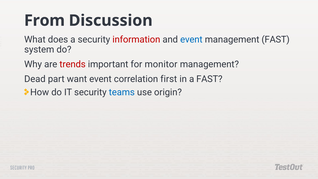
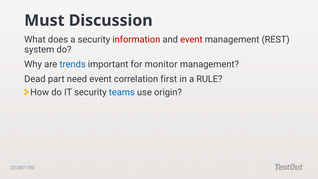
From: From -> Must
event at (191, 40) colour: blue -> red
management FAST: FAST -> REST
trends colour: red -> blue
want: want -> need
a FAST: FAST -> RULE
